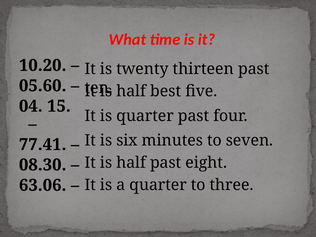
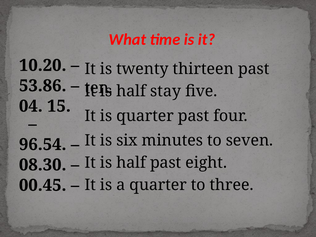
05.60: 05.60 -> 53.86
best: best -> stay
77.41: 77.41 -> 96.54
63.06: 63.06 -> 00.45
